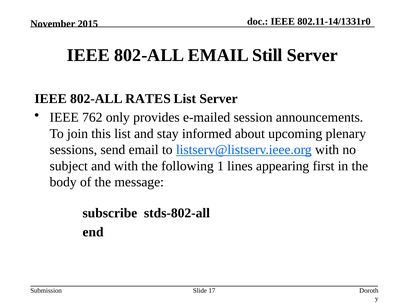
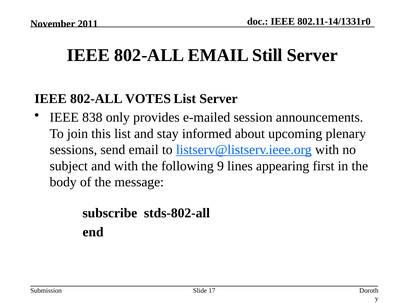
2015: 2015 -> 2011
RATES: RATES -> VOTES
762: 762 -> 838
1: 1 -> 9
